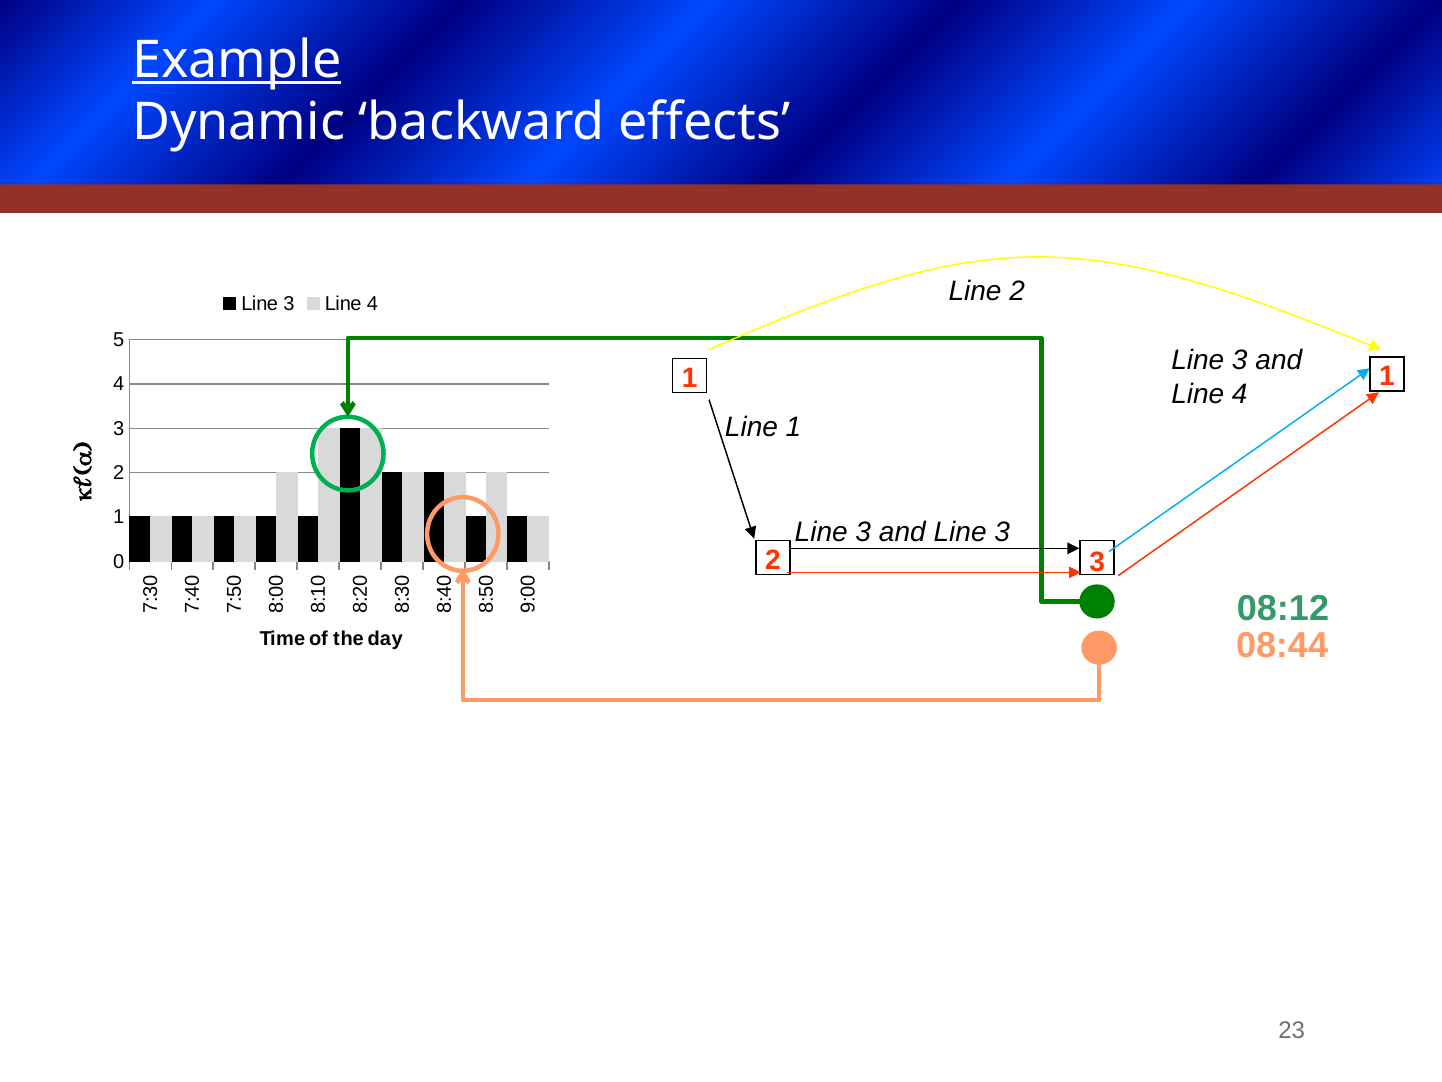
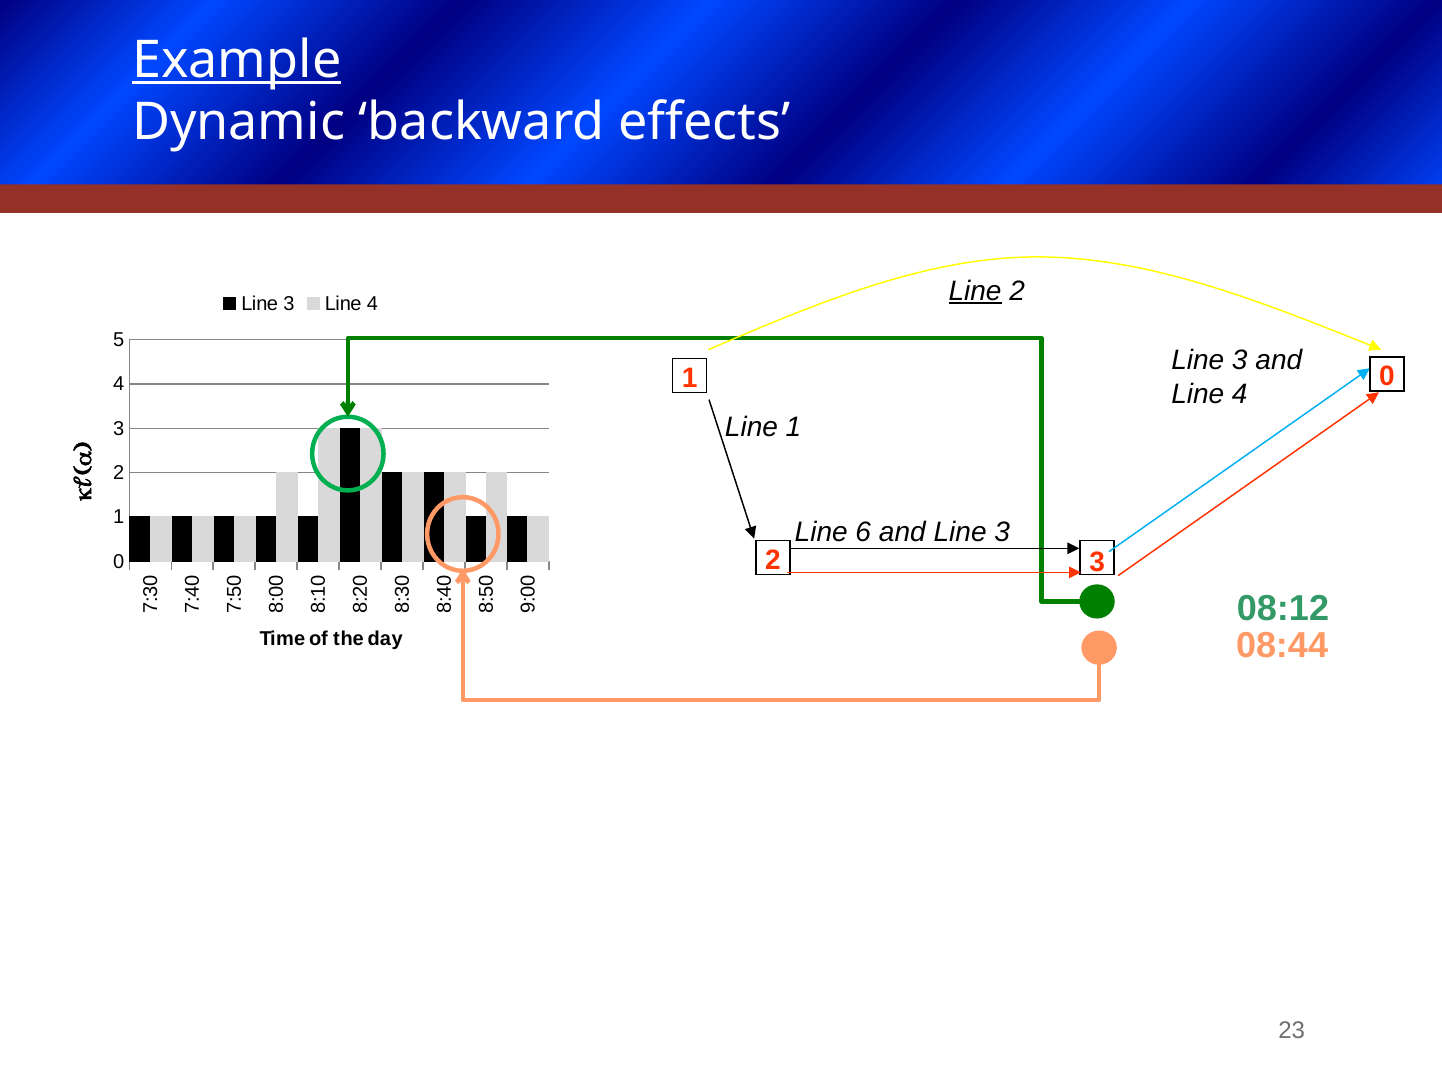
Line at (975, 291) underline: none -> present
1 at (1387, 376): 1 -> 0
3 at (863, 532): 3 -> 6
